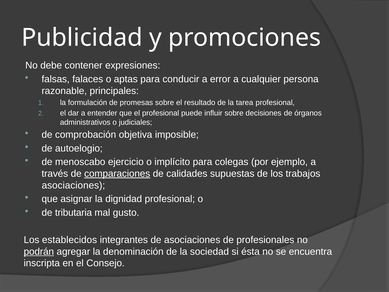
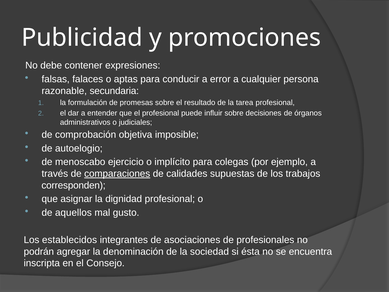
principales: principales -> secundaria
asociaciones at (73, 185): asociaciones -> corresponden
tributaria: tributaria -> aquellos
podrán underline: present -> none
